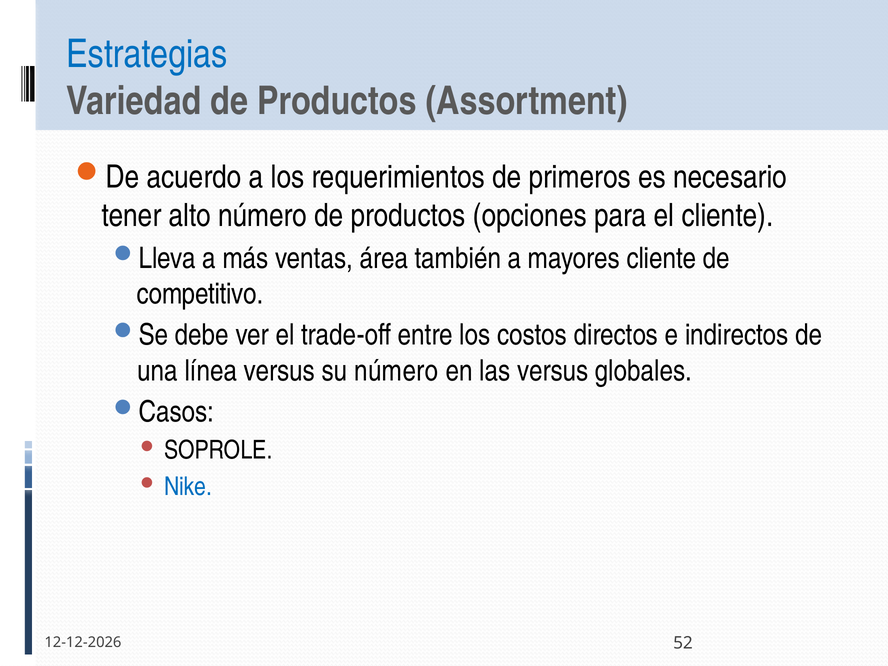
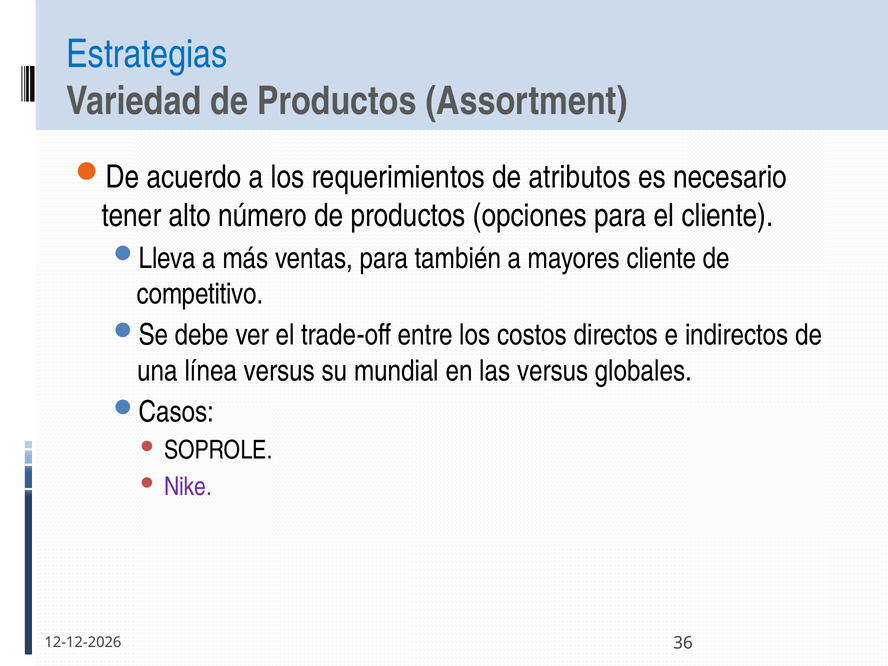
primeros: primeros -> atributos
ventas área: área -> para
su número: número -> mundial
Nike colour: blue -> purple
52: 52 -> 36
